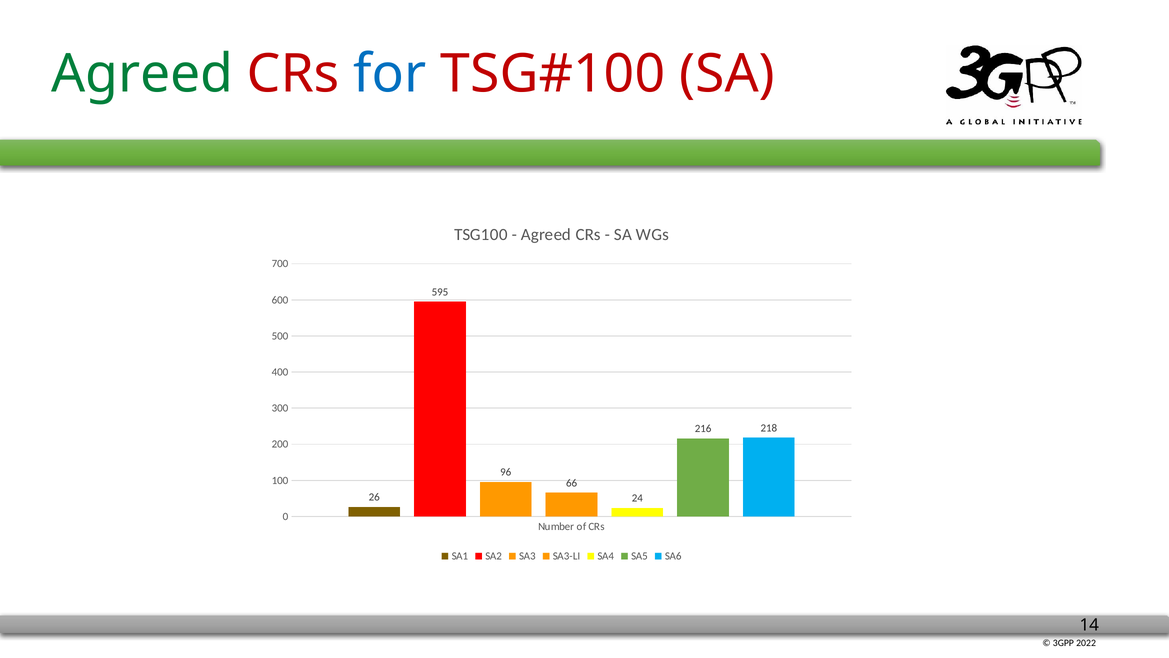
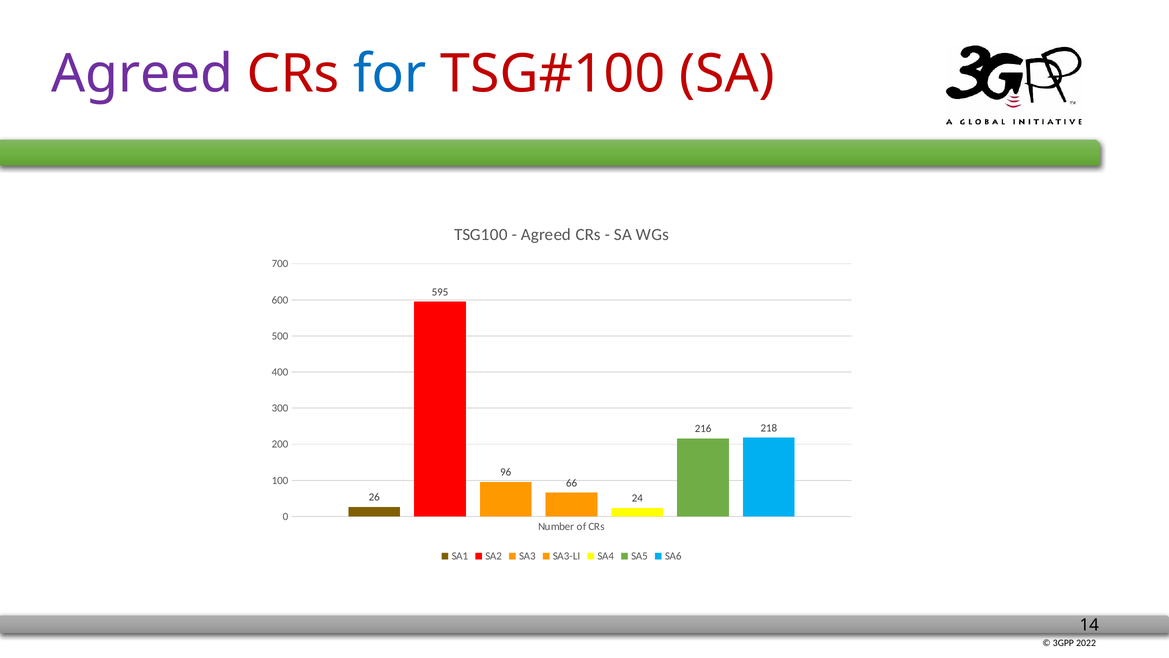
Agreed at (142, 74) colour: green -> purple
